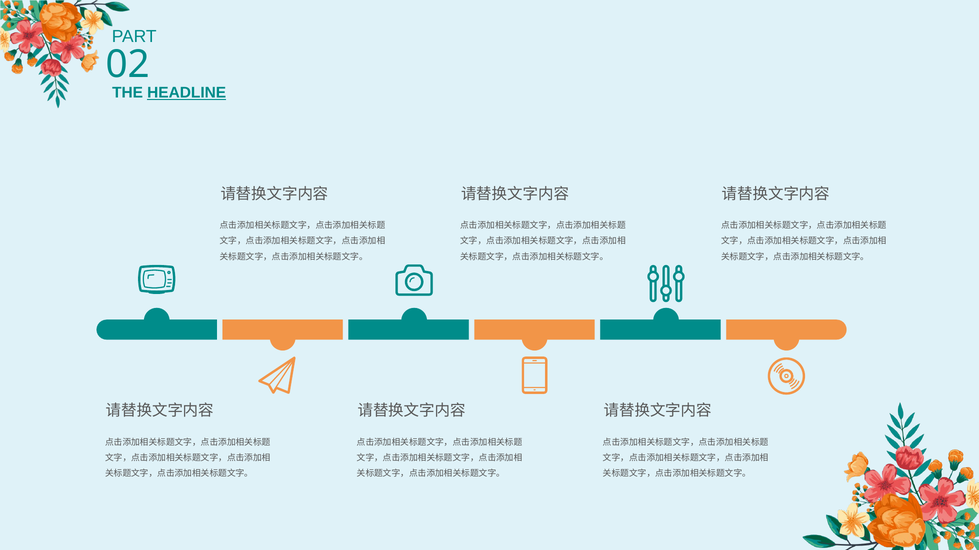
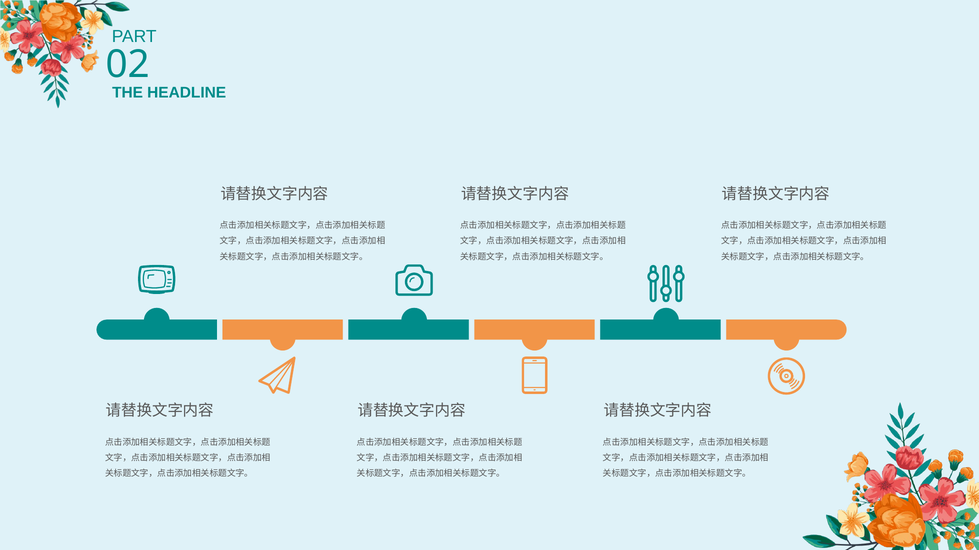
HEADLINE underline: present -> none
